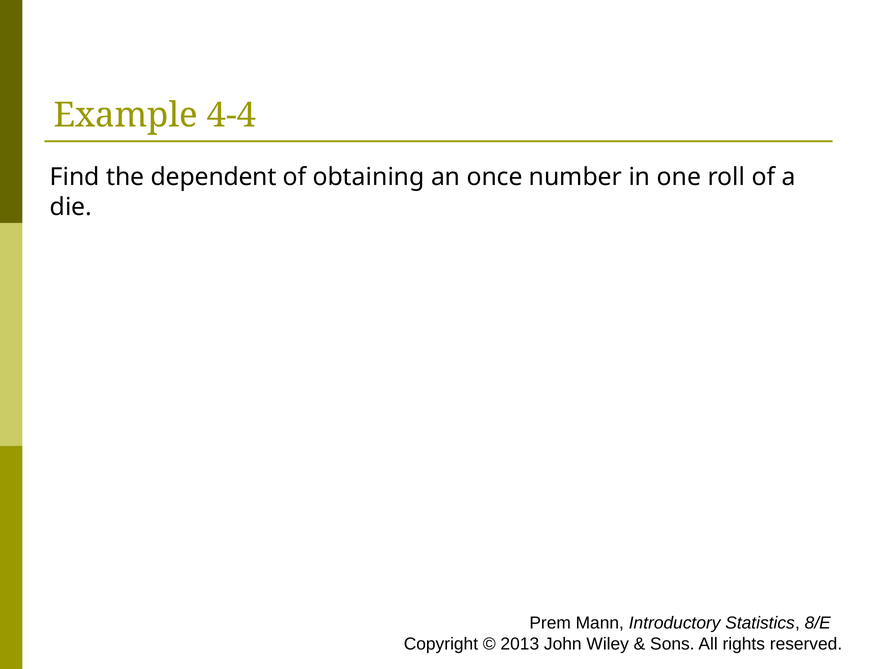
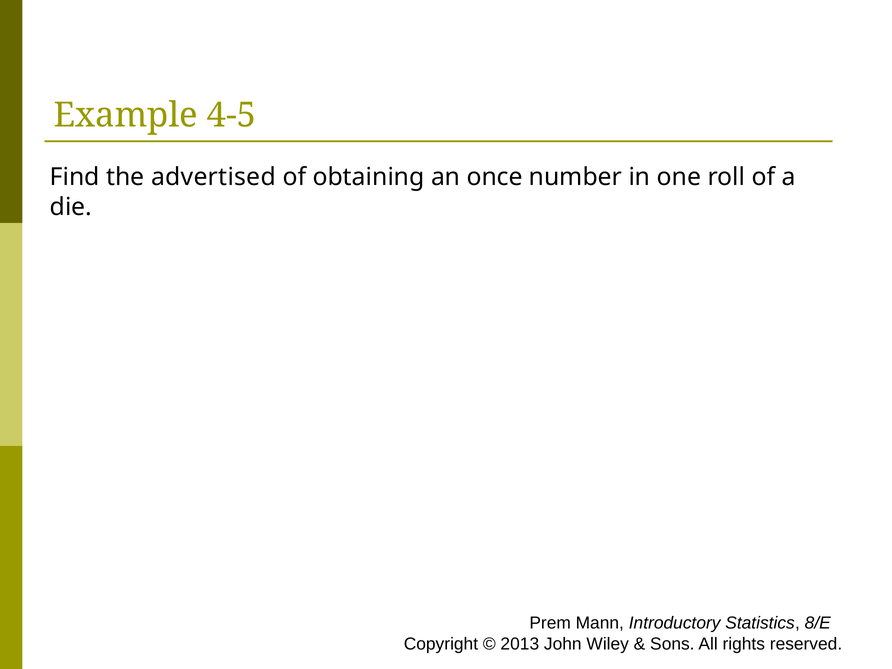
4-4: 4-4 -> 4-5
dependent: dependent -> advertised
